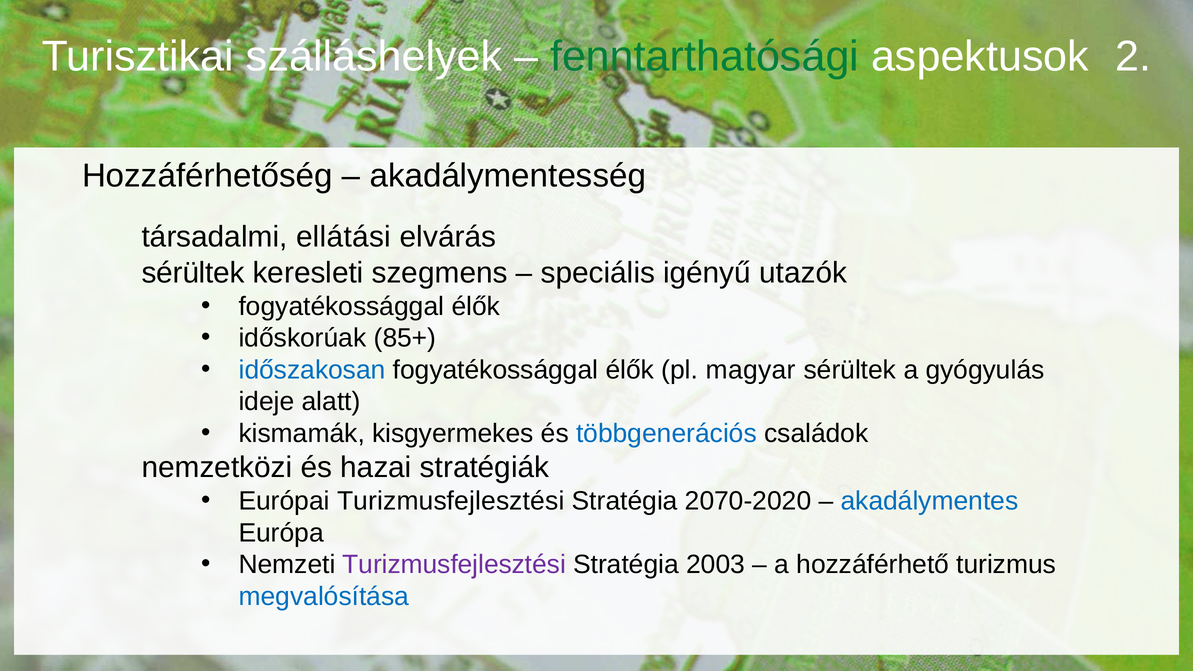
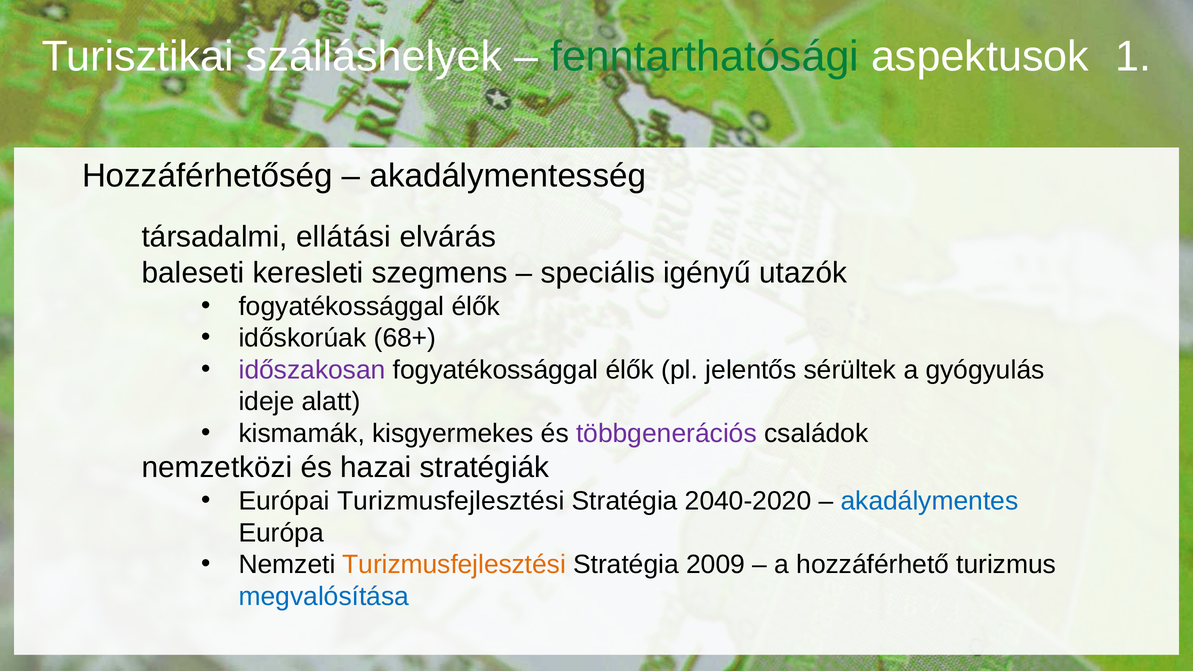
2: 2 -> 1
sérültek at (193, 273): sérültek -> baleseti
85+: 85+ -> 68+
időszakosan colour: blue -> purple
magyar: magyar -> jelentős
többgenerációs colour: blue -> purple
2070-2020: 2070-2020 -> 2040-2020
Turizmusfejlesztési at (454, 565) colour: purple -> orange
2003: 2003 -> 2009
